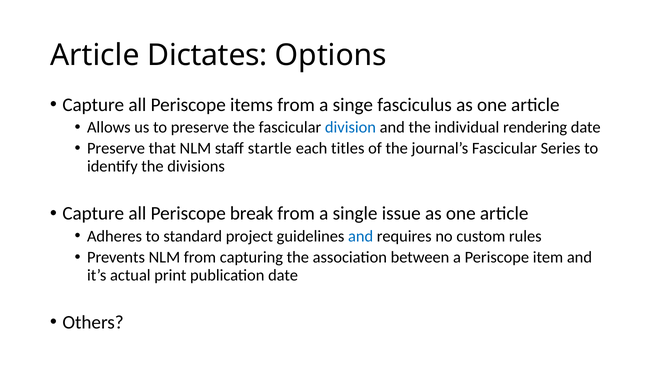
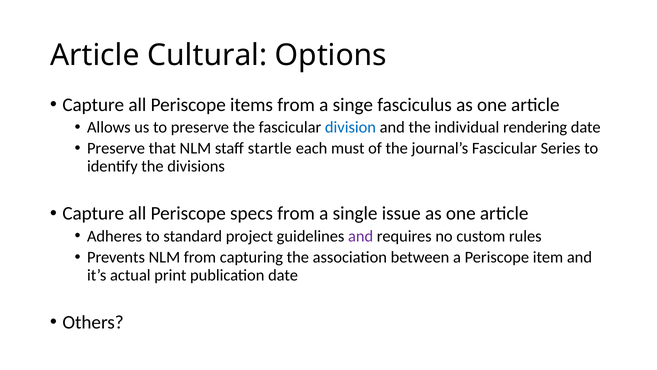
Dictates: Dictates -> Cultural
titles: titles -> must
break: break -> specs
and at (361, 236) colour: blue -> purple
